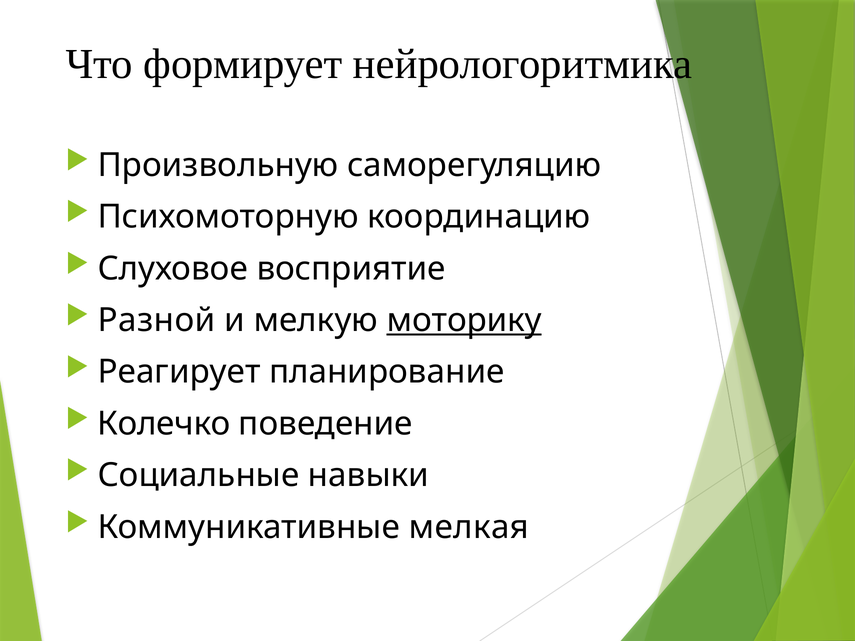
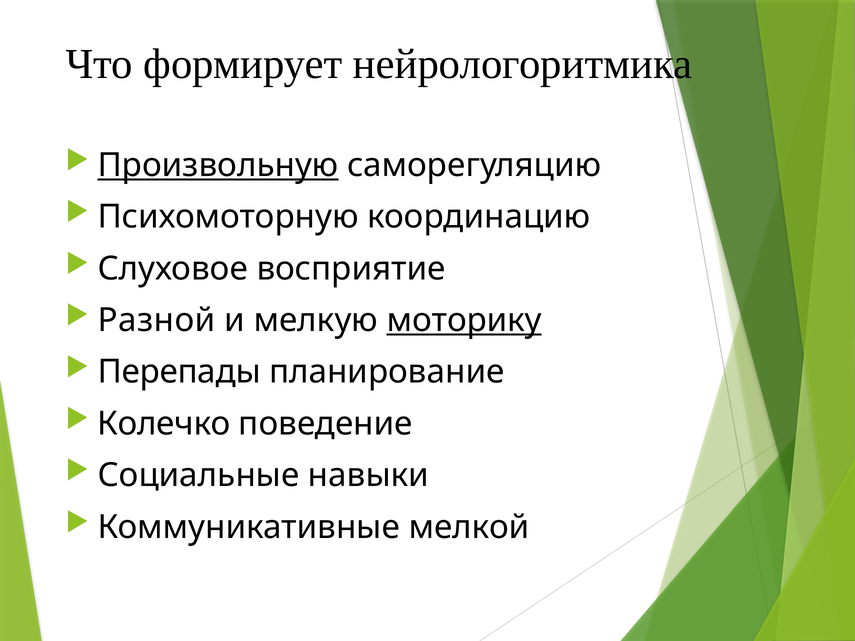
Произвольную underline: none -> present
Реагирует: Реагирует -> Перепады
мелкая: мелкая -> мелкой
